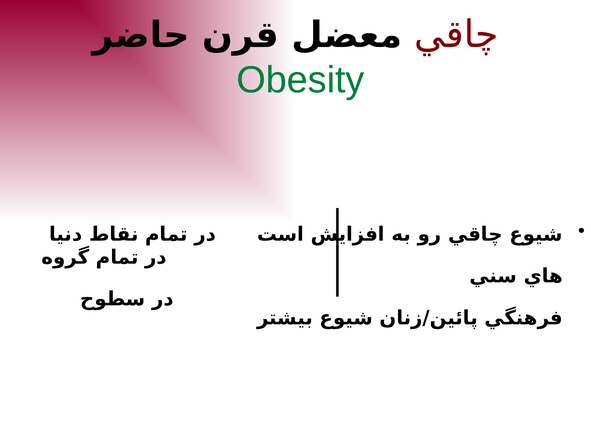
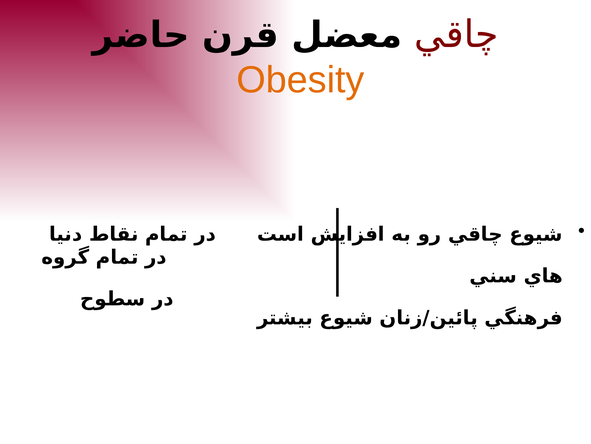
Obesity colour: green -> orange
